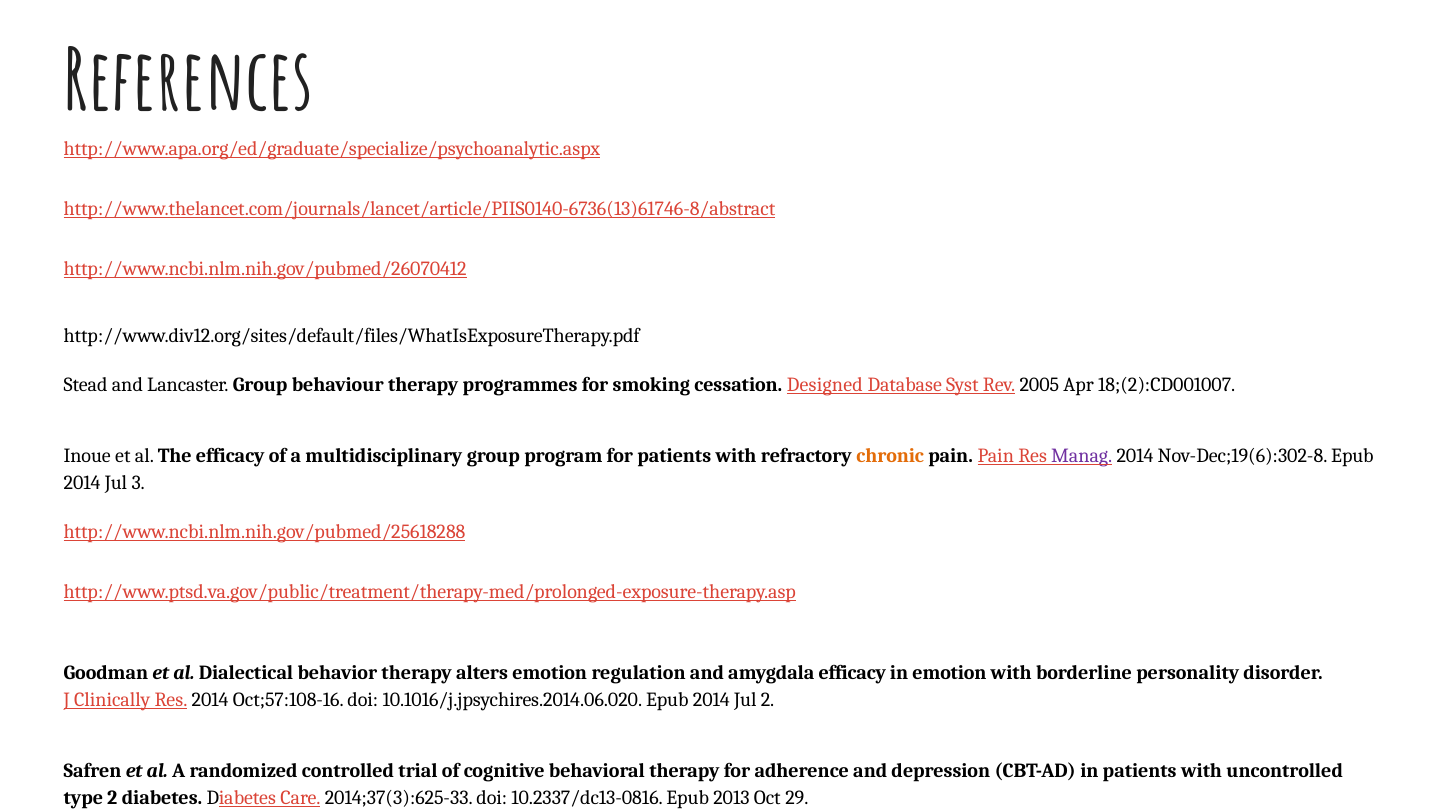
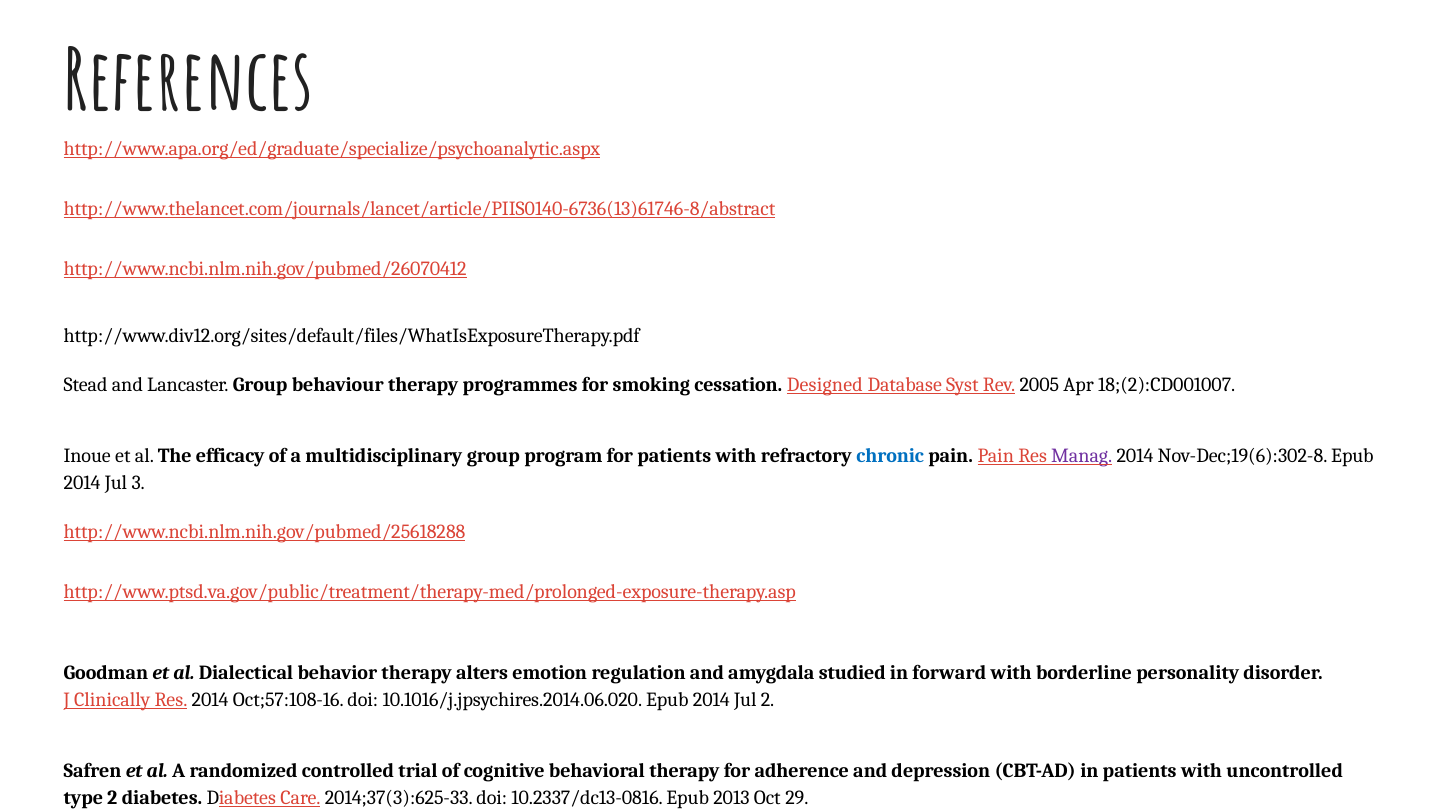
chronic colour: orange -> blue
amygdala efficacy: efficacy -> studied
in emotion: emotion -> forward
